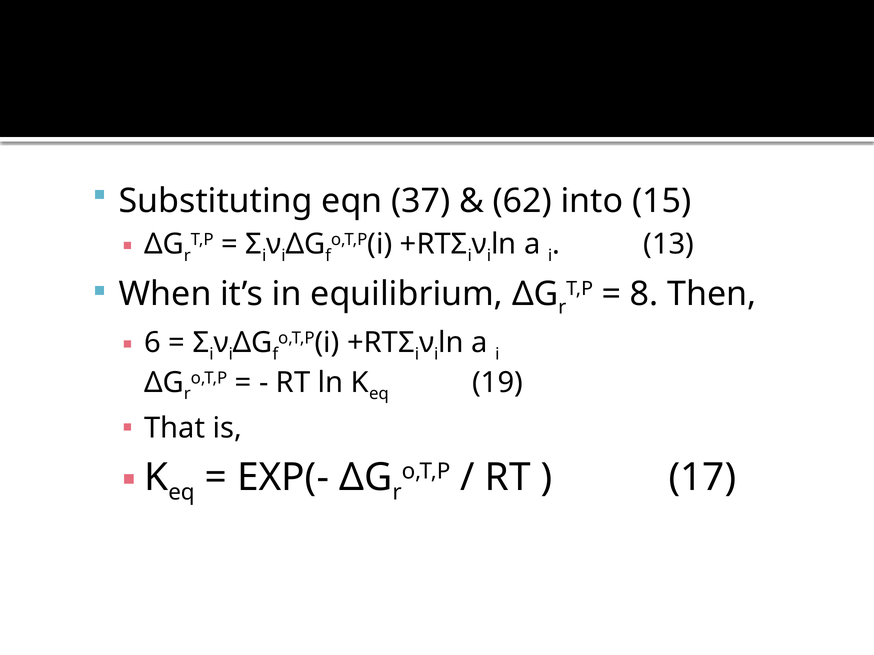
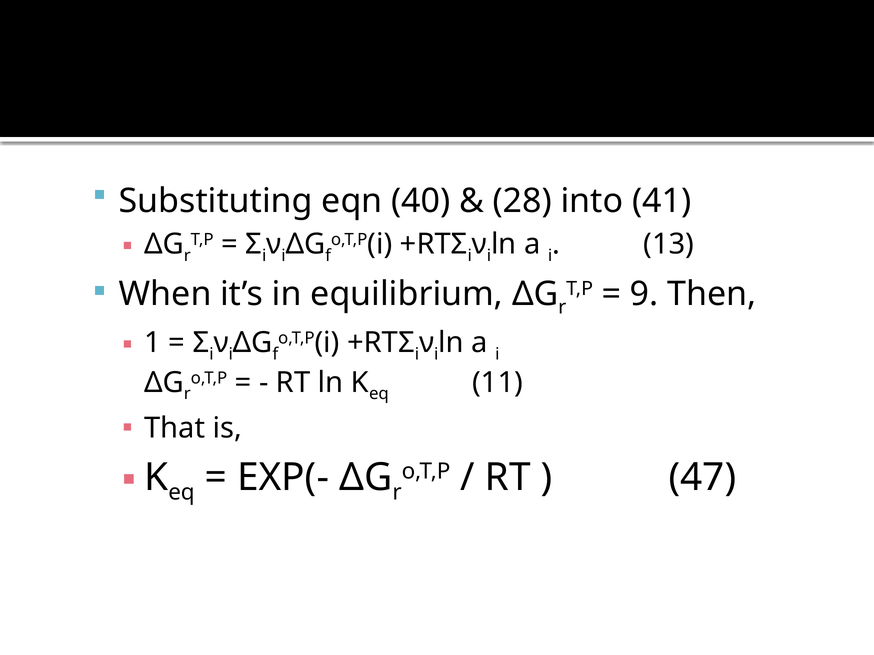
37: 37 -> 40
62: 62 -> 28
15: 15 -> 41
8: 8 -> 9
6: 6 -> 1
19: 19 -> 11
17: 17 -> 47
